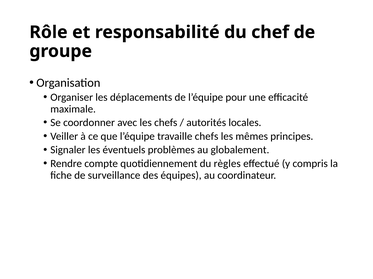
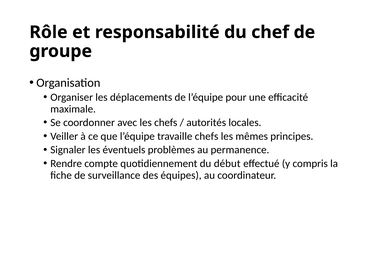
globalement: globalement -> permanence
règles: règles -> début
